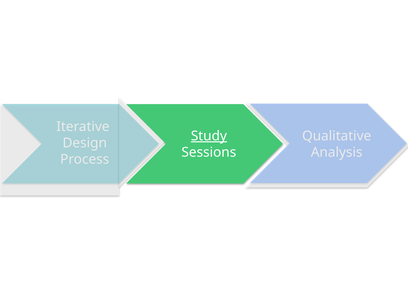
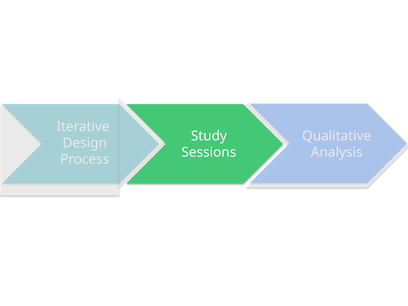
Study underline: present -> none
